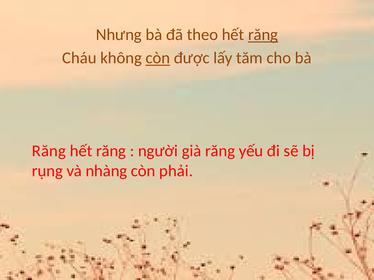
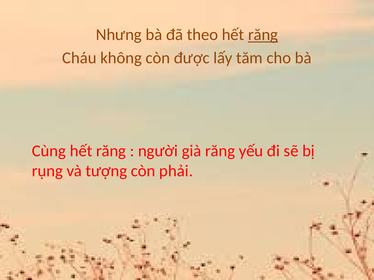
còn at (158, 58) underline: present -> none
Răng at (49, 151): Răng -> Cùng
nhàng: nhàng -> tượng
